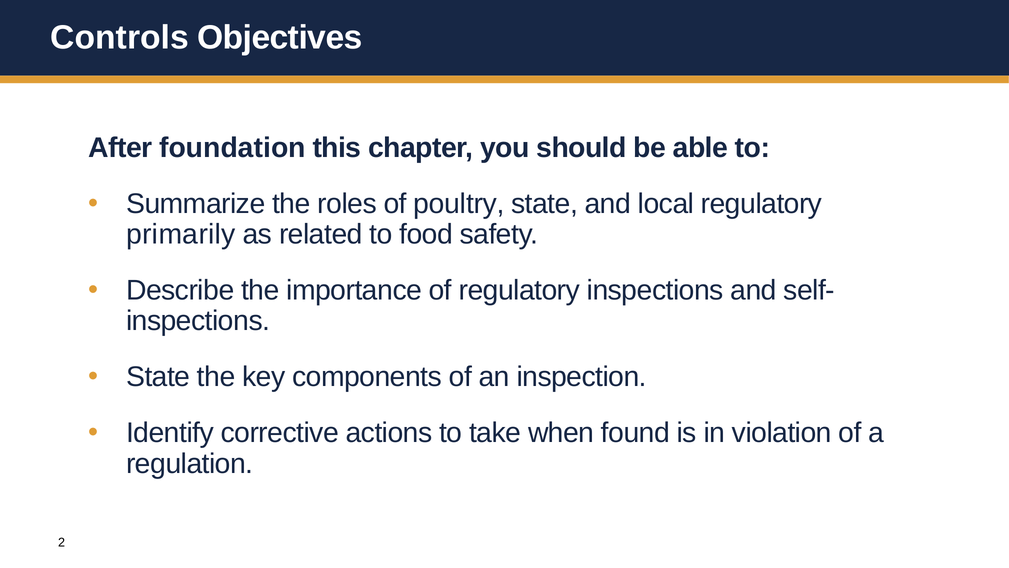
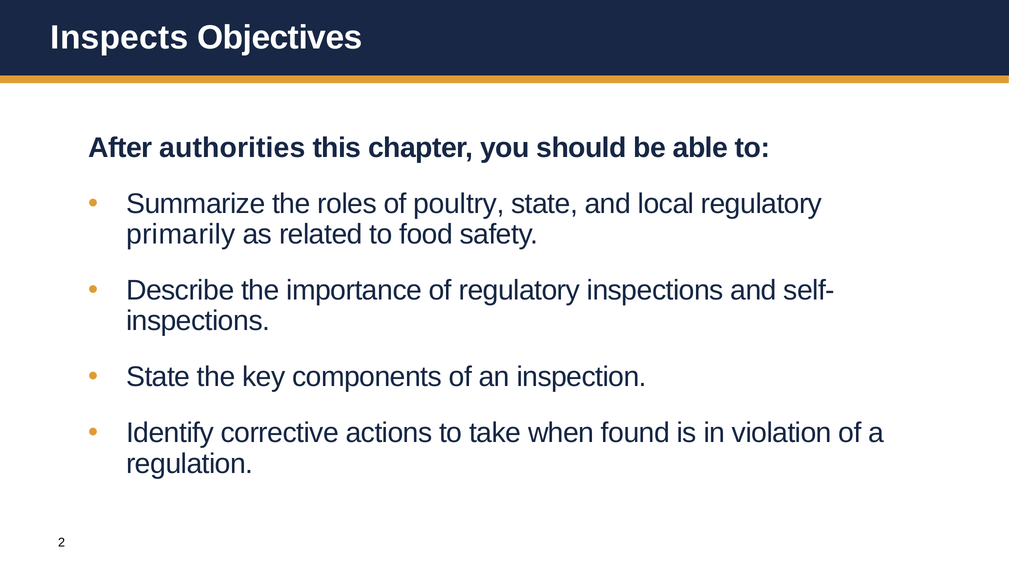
Controls: Controls -> Inspects
foundation: foundation -> authorities
